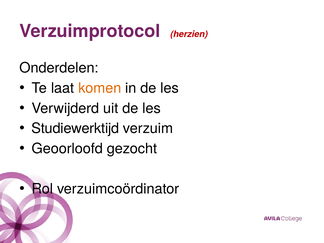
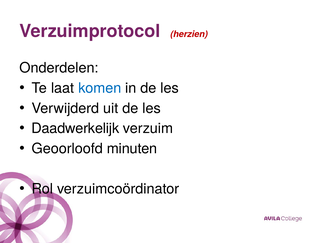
komen colour: orange -> blue
Studiewerktijd: Studiewerktijd -> Daadwerkelijk
gezocht: gezocht -> minuten
